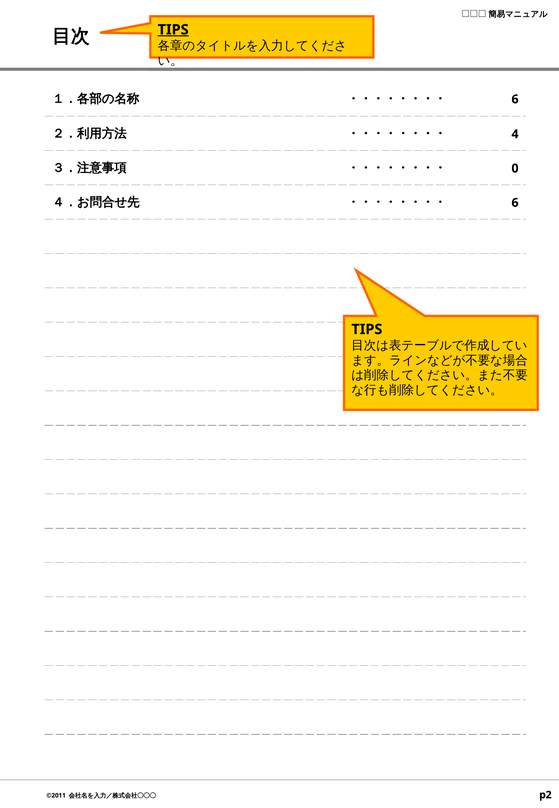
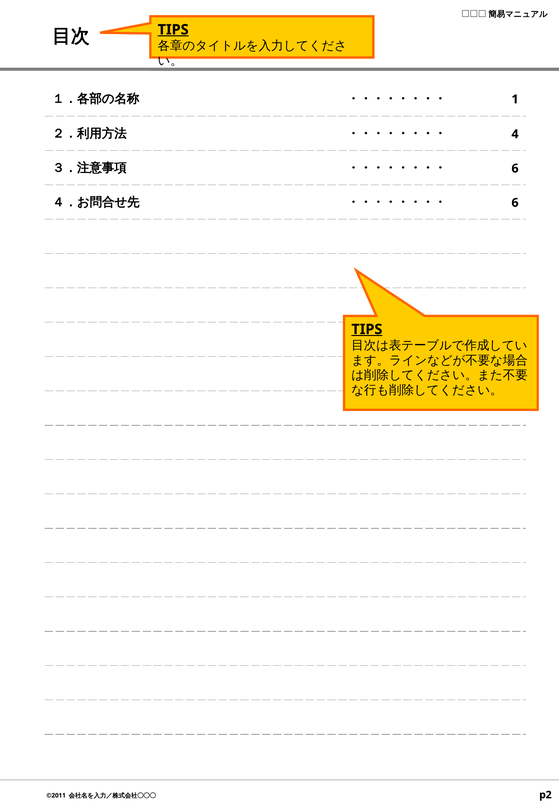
6 at (515, 99): 6 -> 1
0 at (515, 168): 0 -> 6
TIPS at (367, 329) underline: none -> present
